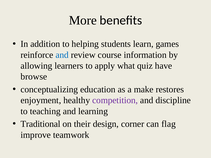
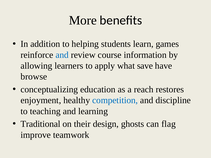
quiz: quiz -> save
make: make -> reach
competition colour: purple -> blue
corner: corner -> ghosts
